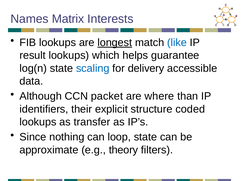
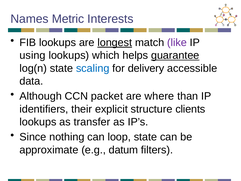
Matrix: Matrix -> Metric
like colour: blue -> purple
result: result -> using
guarantee underline: none -> present
coded: coded -> clients
theory: theory -> datum
